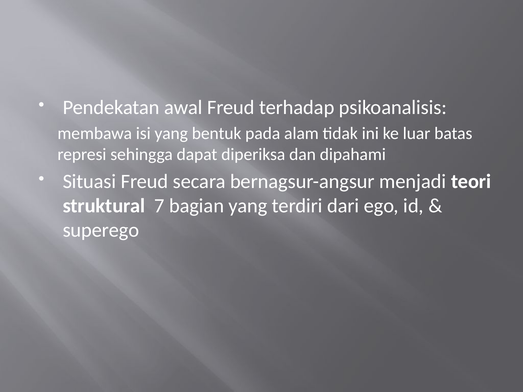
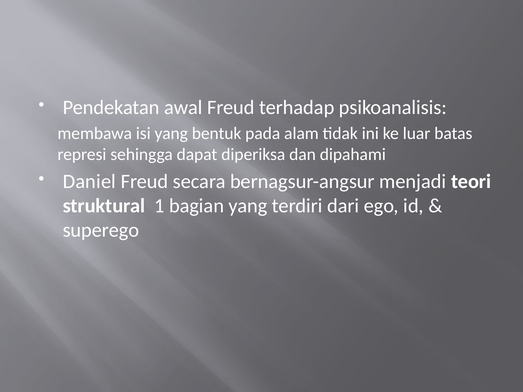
Situasi: Situasi -> Daniel
7: 7 -> 1
